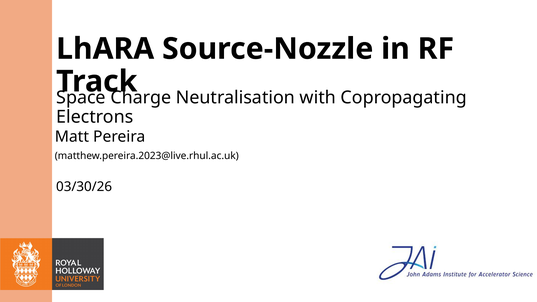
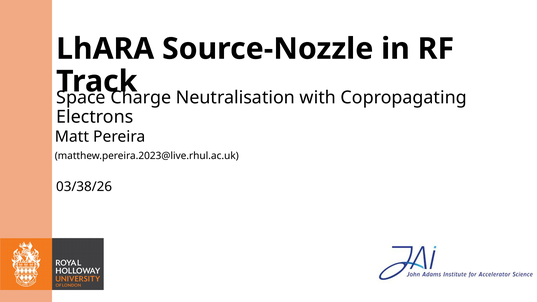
03/30/26: 03/30/26 -> 03/38/26
